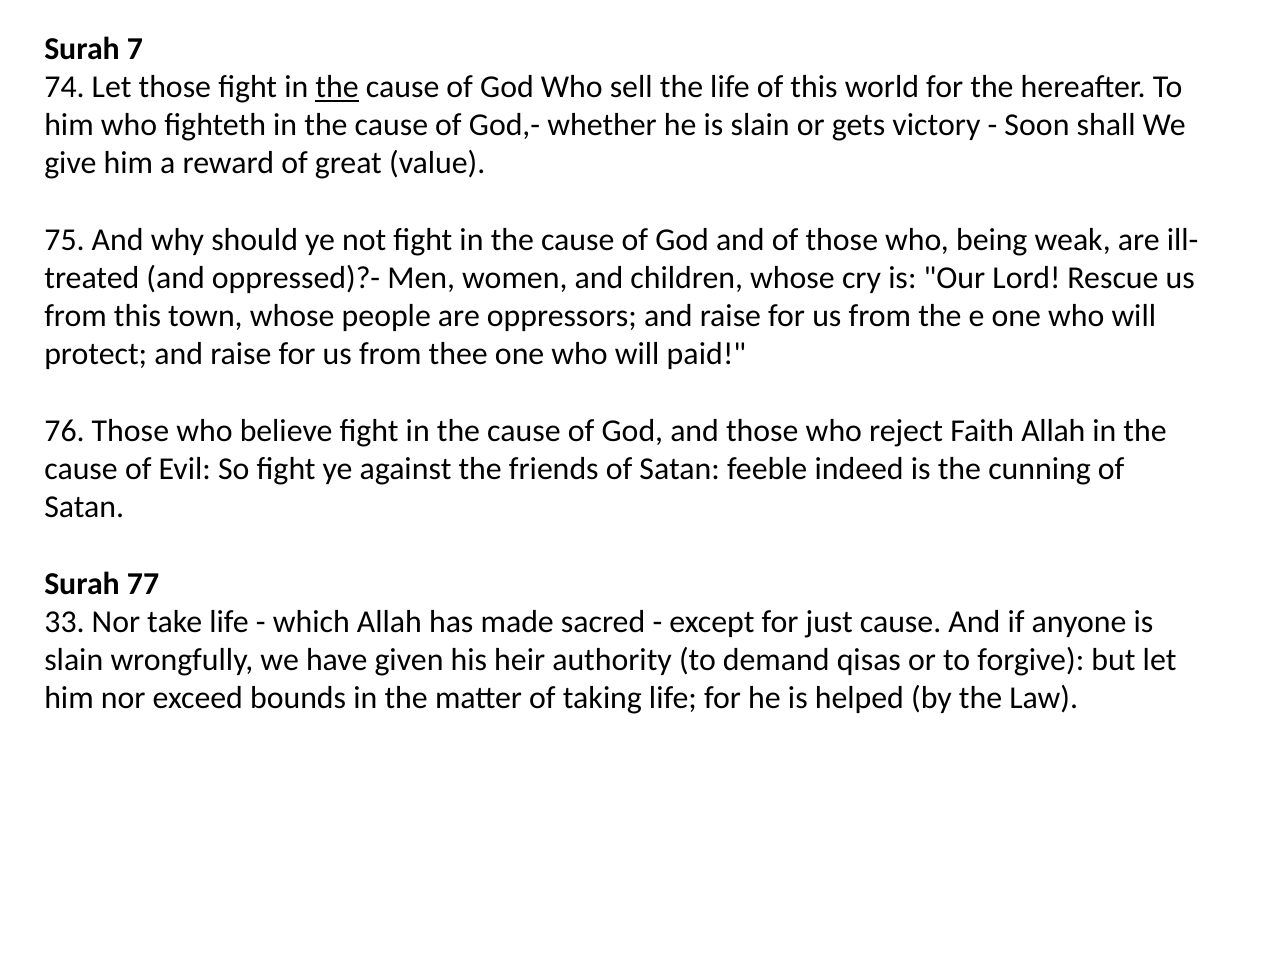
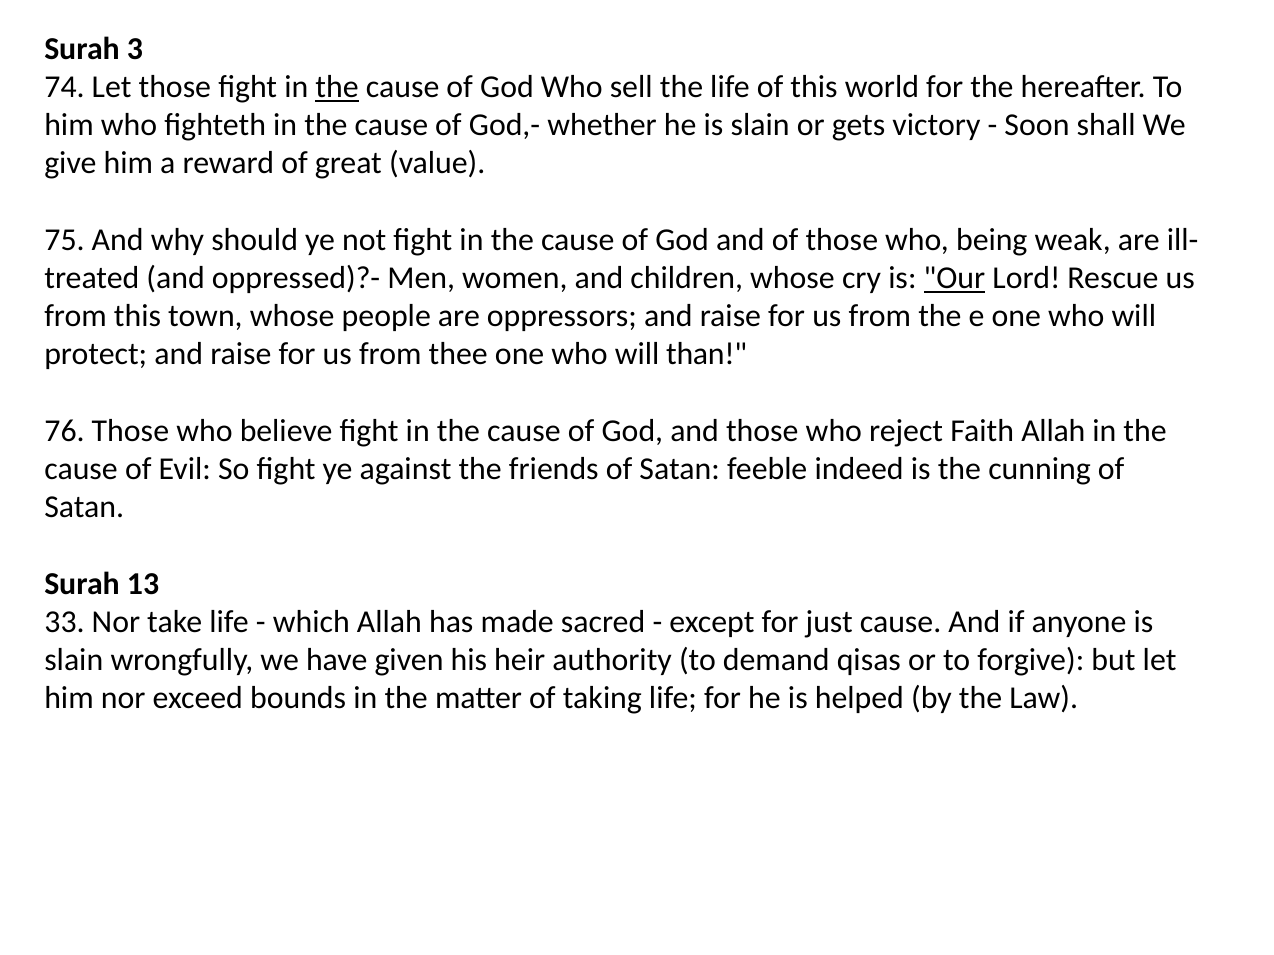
7: 7 -> 3
Our underline: none -> present
paid: paid -> than
77: 77 -> 13
